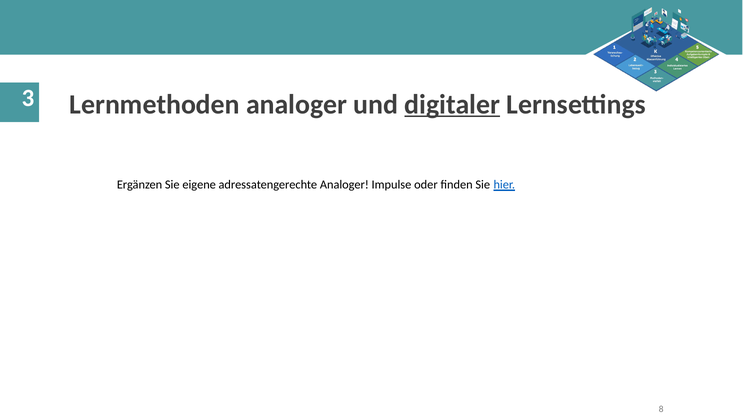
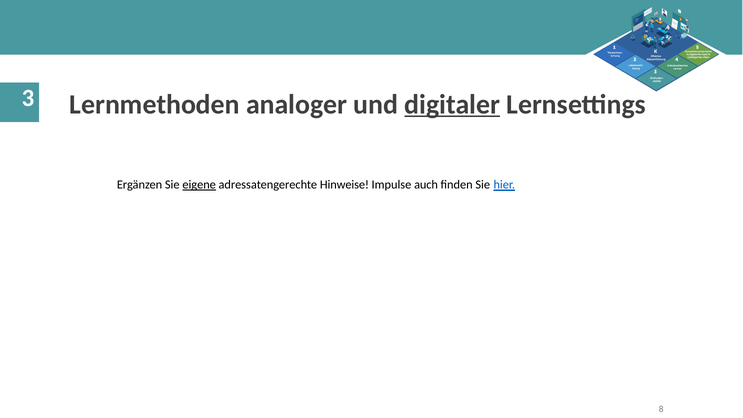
eigene underline: none -> present
adressatengerechte Analoger: Analoger -> Hinweise
oder: oder -> auch
